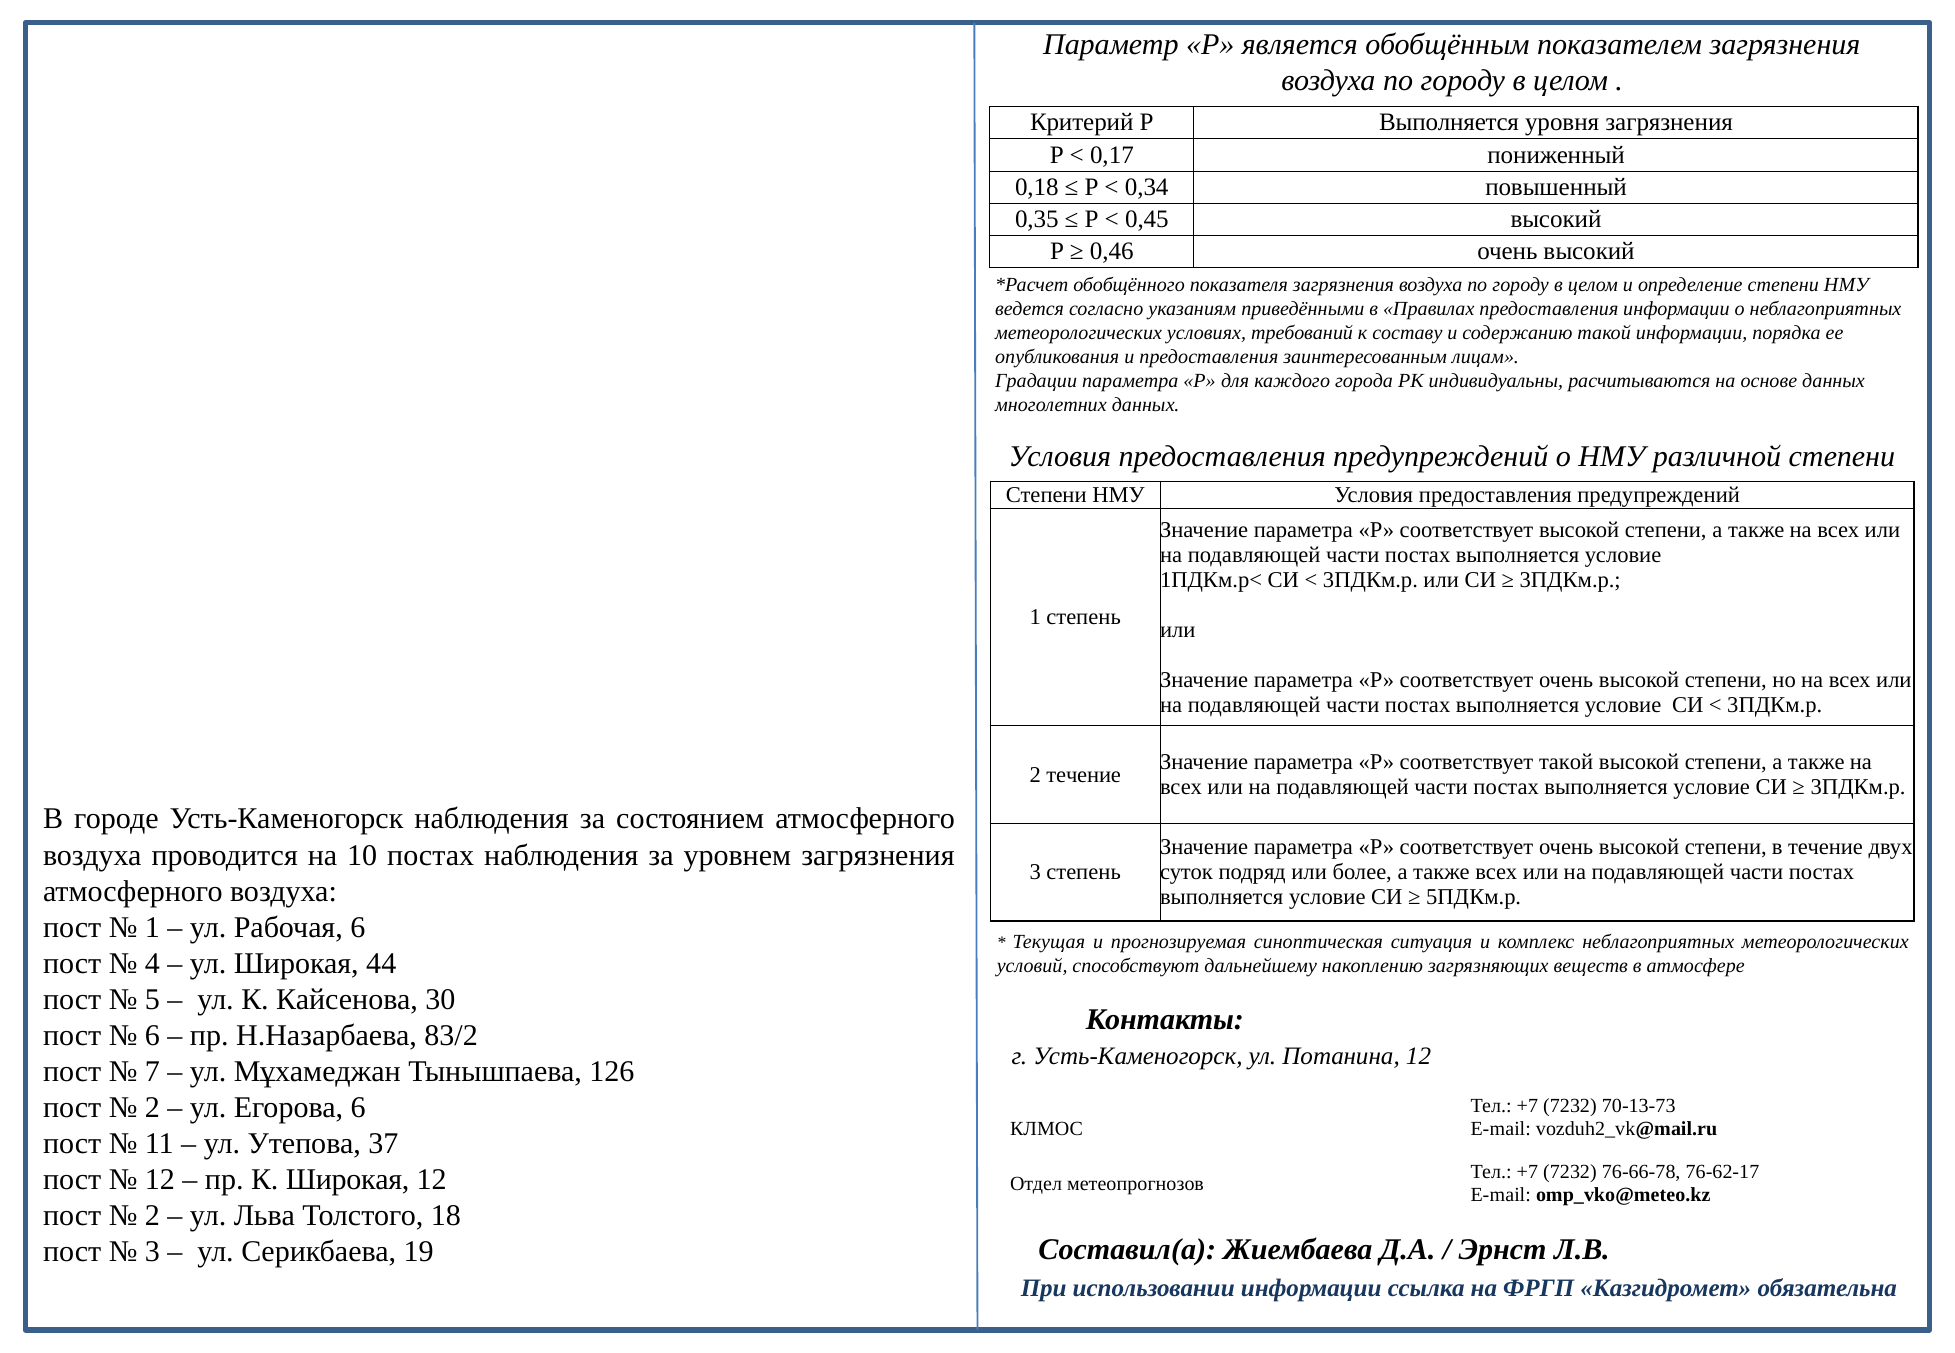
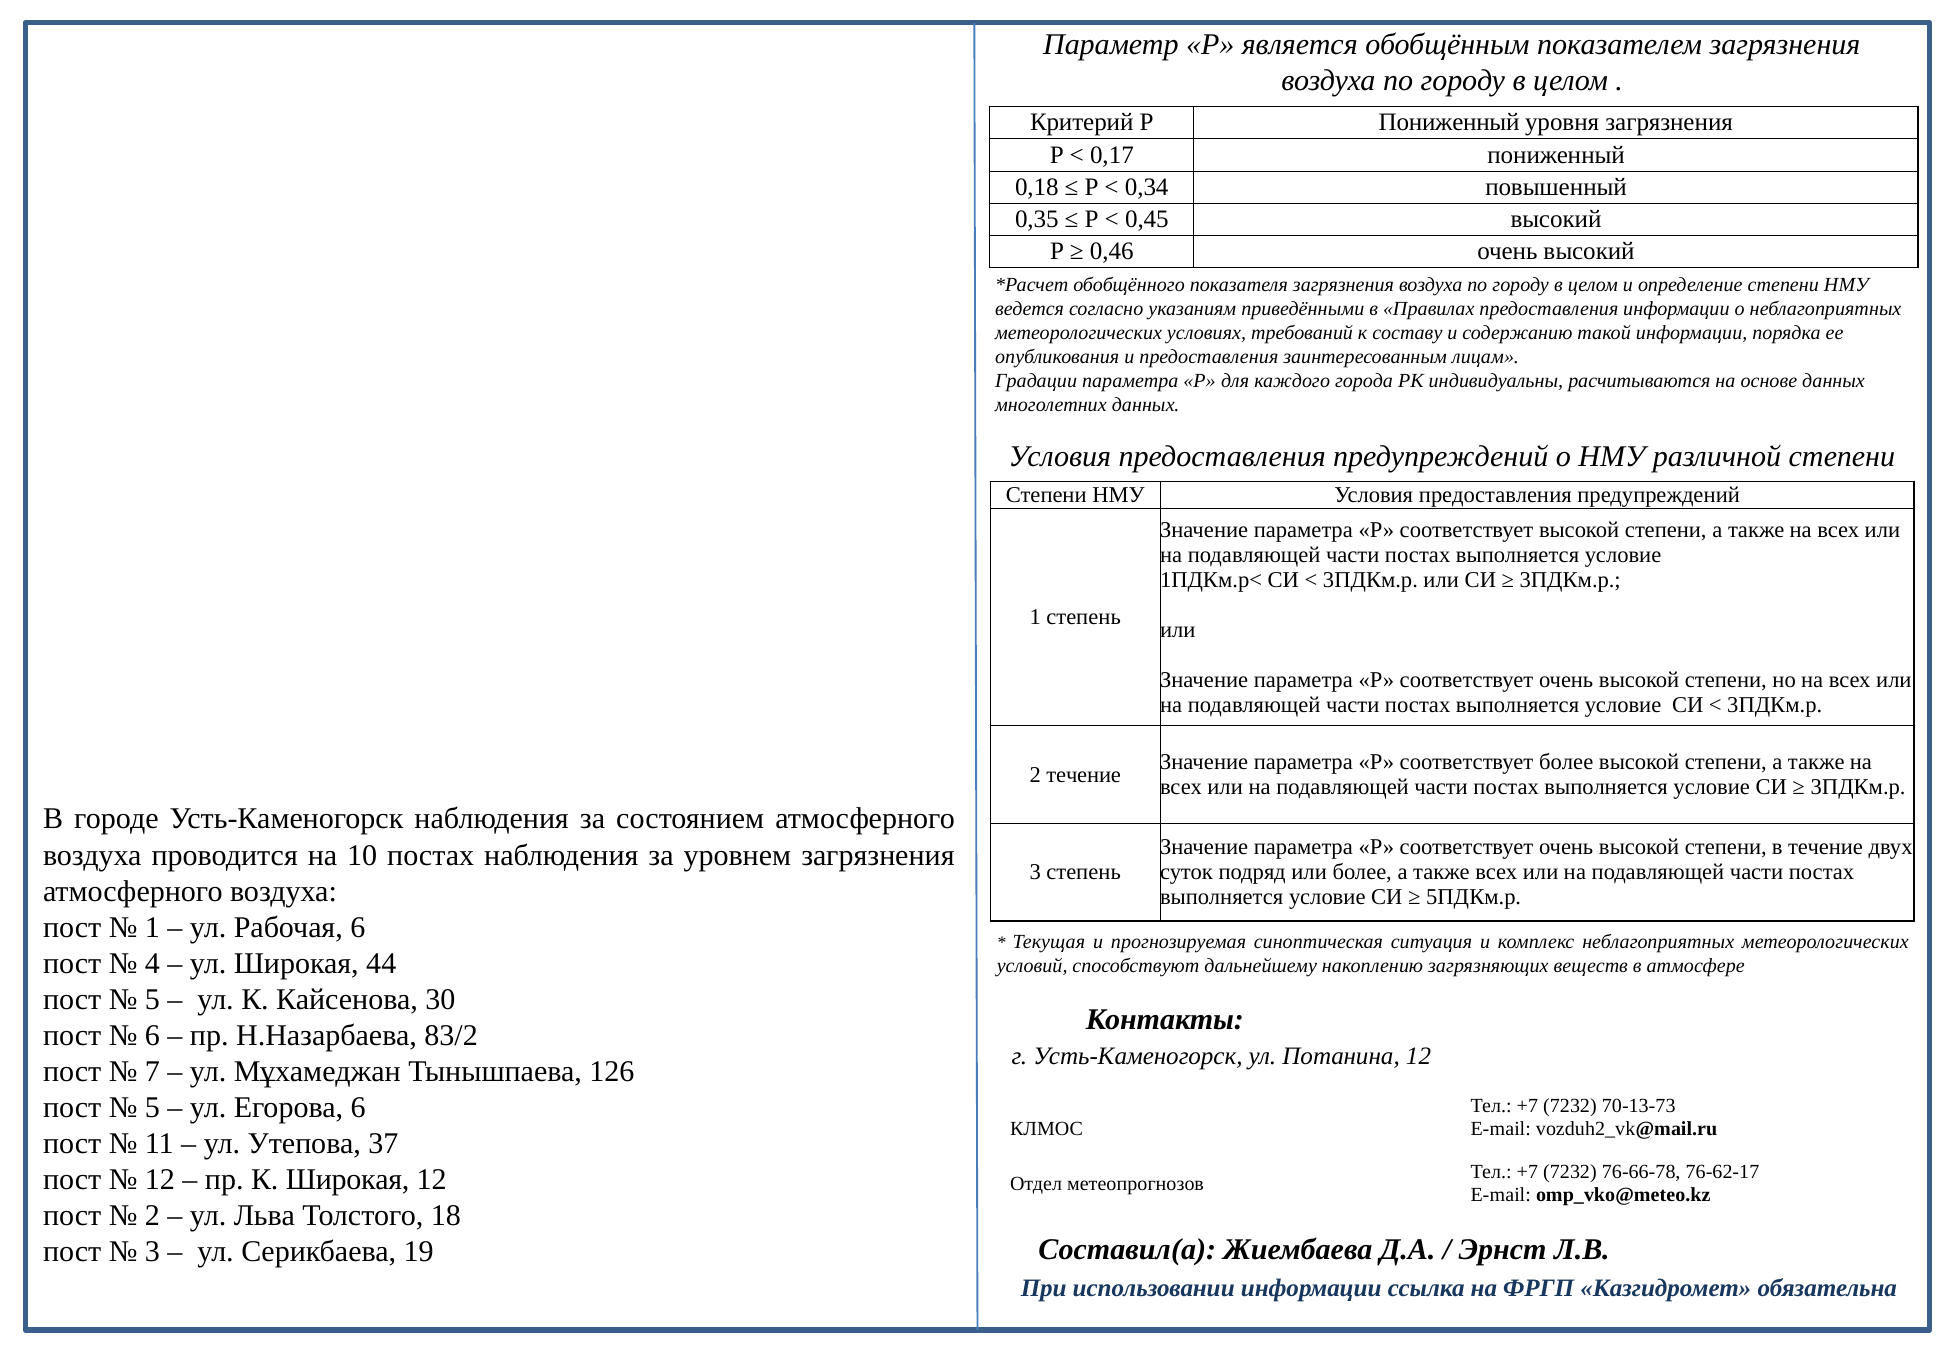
Р Выполняется: Выполняется -> Пониженный
соответствует такой: такой -> более
2 at (152, 1108): 2 -> 5
